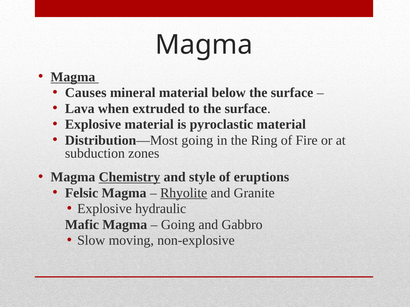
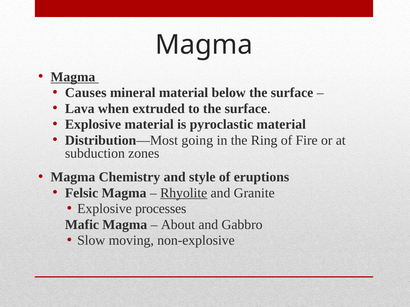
Chemistry underline: present -> none
hydraulic: hydraulic -> processes
Going at (178, 225): Going -> About
